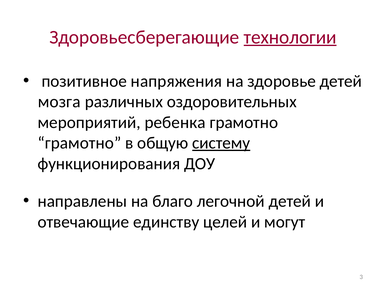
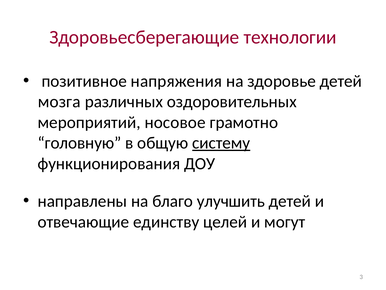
технологии underline: present -> none
ребенка: ребенка -> носовое
грамотно at (79, 143): грамотно -> головную
легочной: легочной -> улучшить
